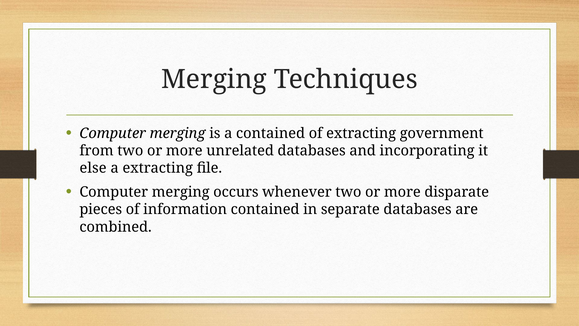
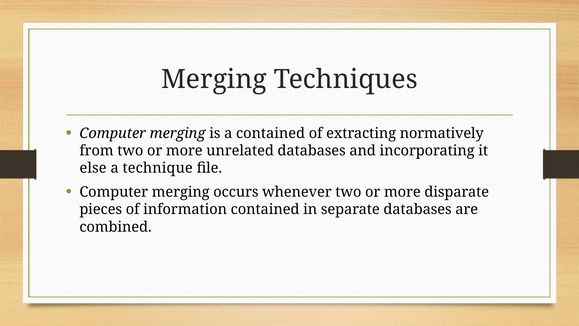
government: government -> normatively
a extracting: extracting -> technique
